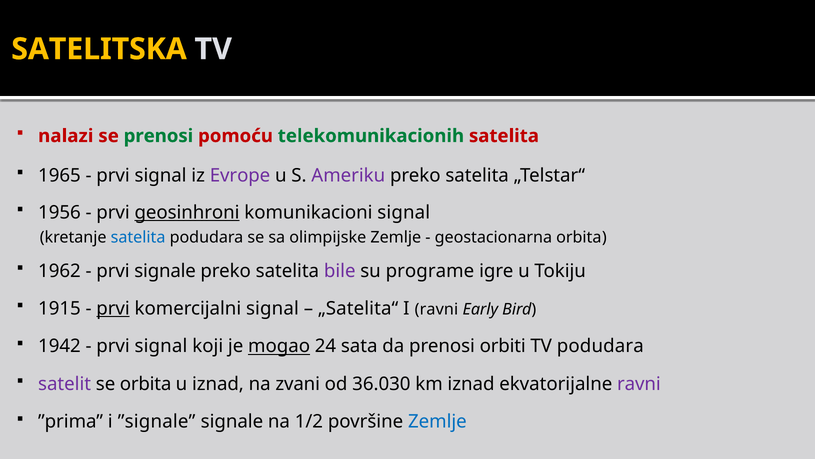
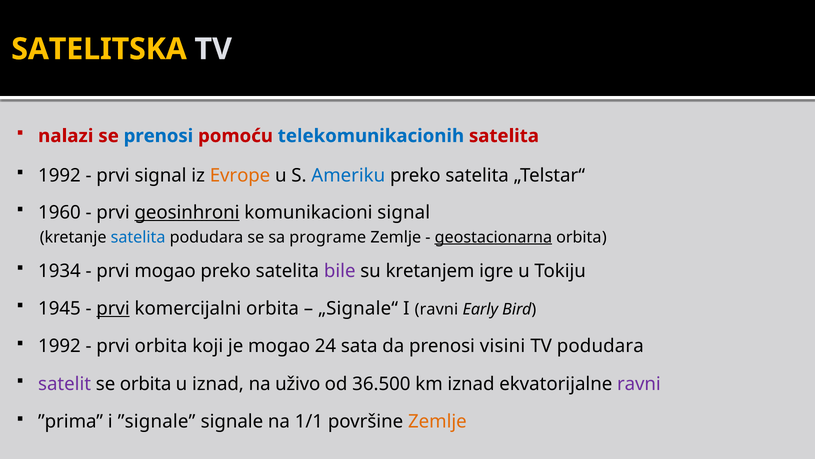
prenosi at (158, 136) colour: green -> blue
telekomunikacionih colour: green -> blue
1965 at (59, 176): 1965 -> 1992
Evrope colour: purple -> orange
Ameriku colour: purple -> blue
1956: 1956 -> 1960
olimpijske: olimpijske -> programe
geostacionarna underline: none -> present
1962: 1962 -> 1934
prvi signale: signale -> mogao
programe: programe -> kretanjem
1915: 1915 -> 1945
komercijalni signal: signal -> orbita
„Satelita“: „Satelita“ -> „Signale“
1942 at (59, 346): 1942 -> 1992
signal at (161, 346): signal -> orbita
mogao at (279, 346) underline: present -> none
orbiti: orbiti -> visini
zvani: zvani -> uživo
36.030: 36.030 -> 36.500
1/2: 1/2 -> 1/1
Zemlje at (437, 421) colour: blue -> orange
